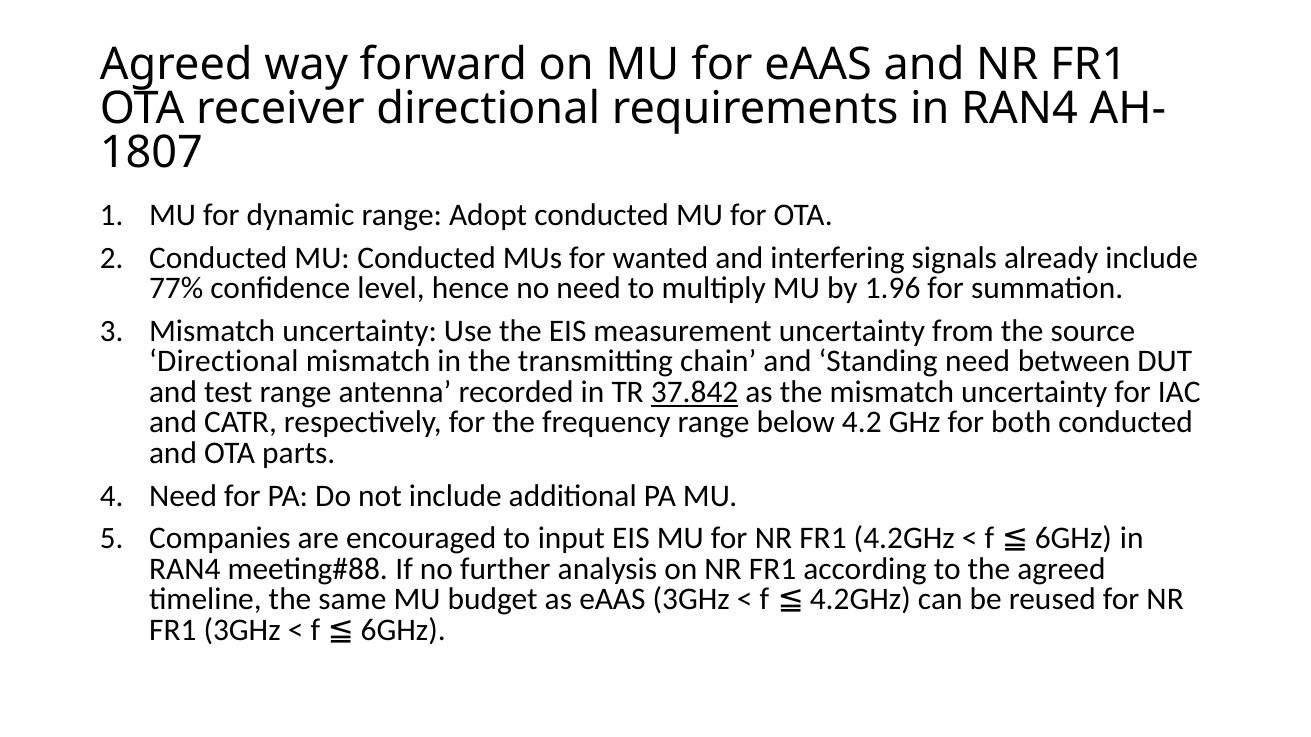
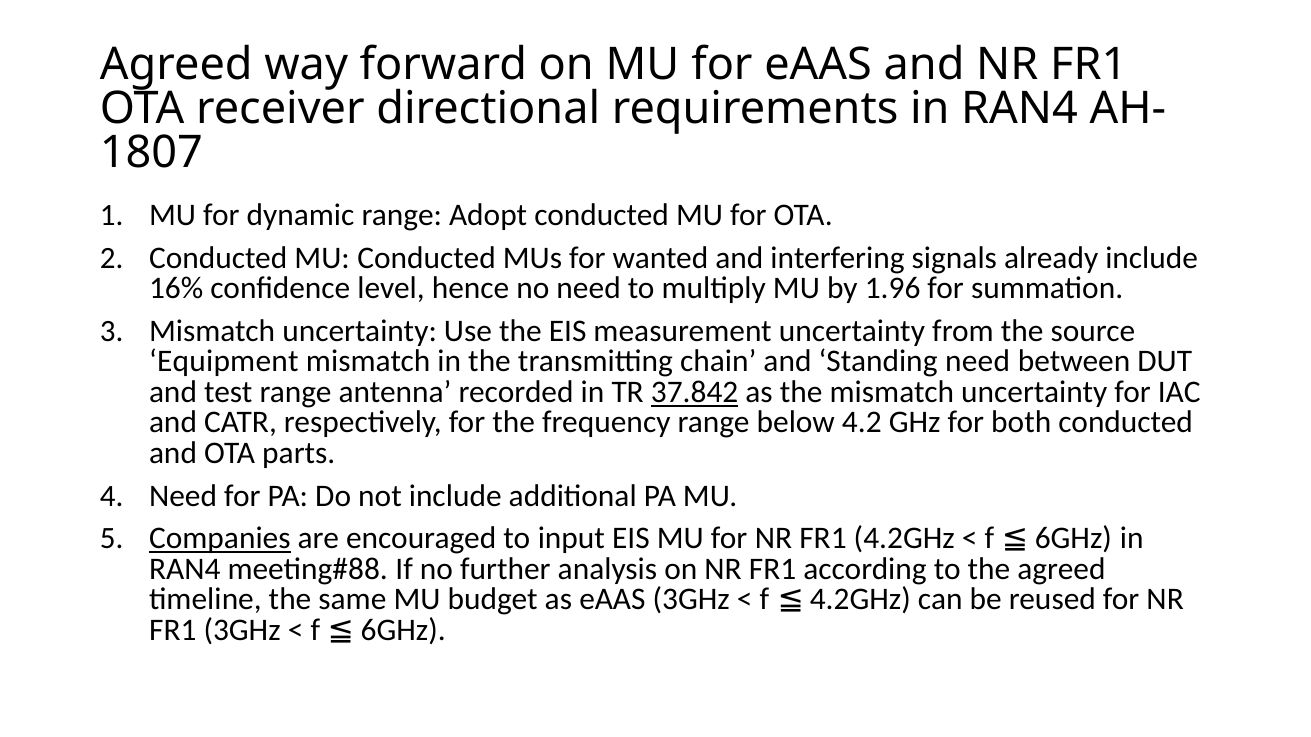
77%: 77% -> 16%
Directional at (224, 362): Directional -> Equipment
Companies underline: none -> present
